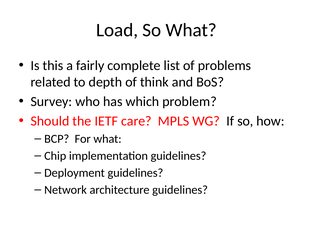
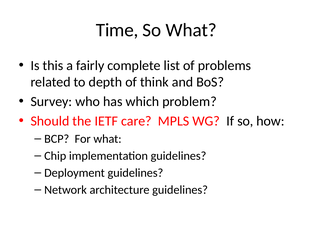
Load: Load -> Time
